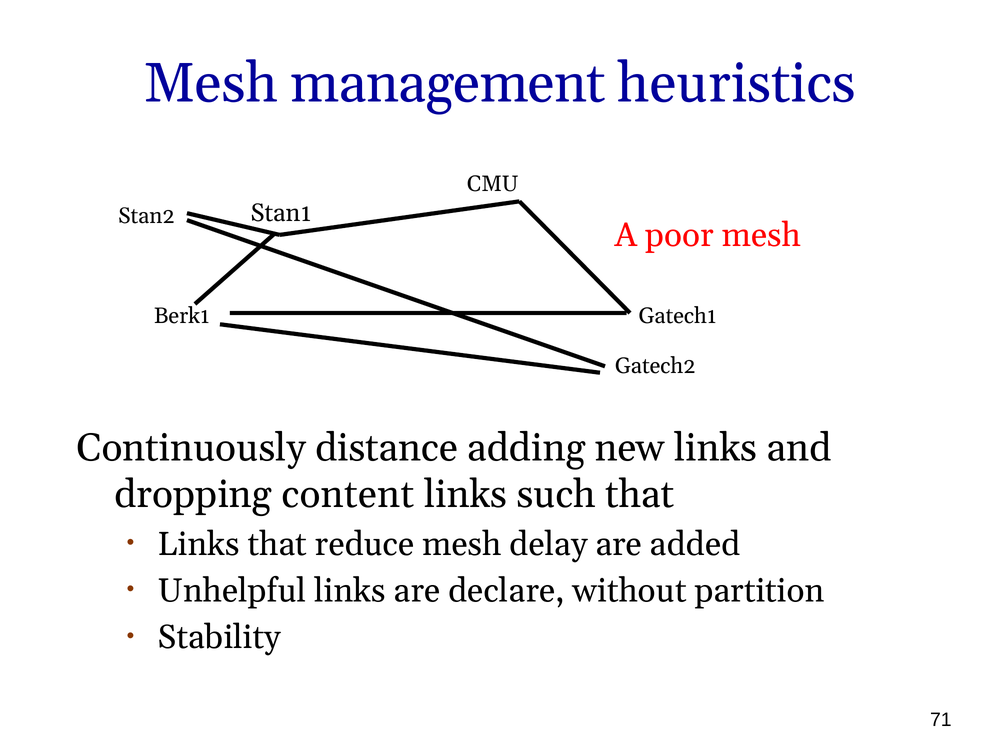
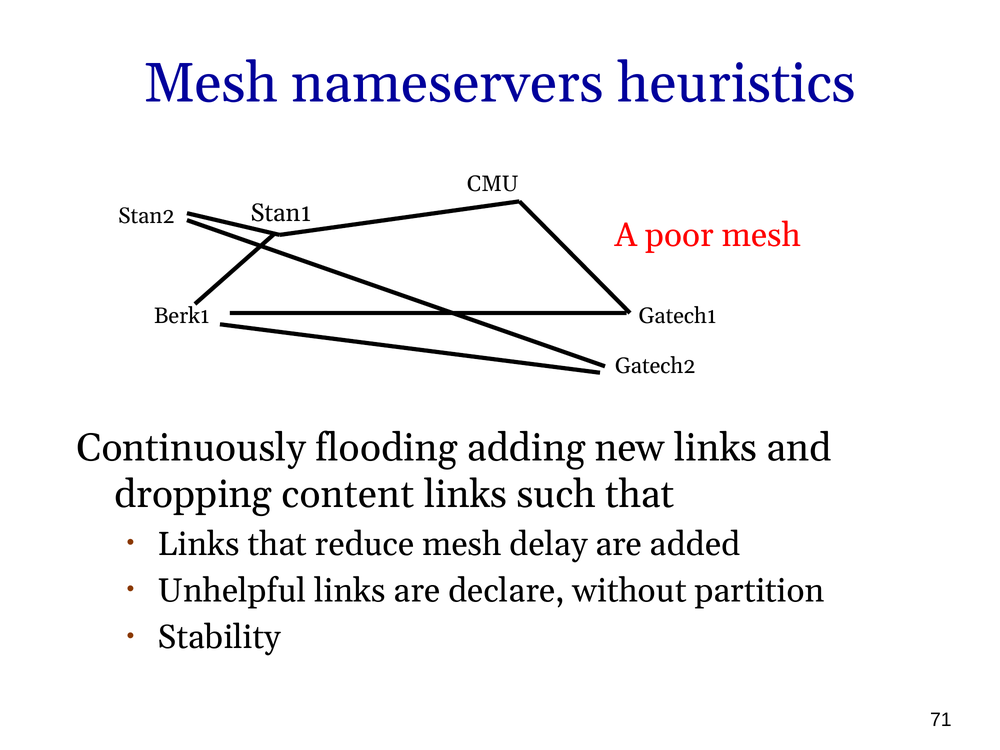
management: management -> nameservers
distance: distance -> flooding
